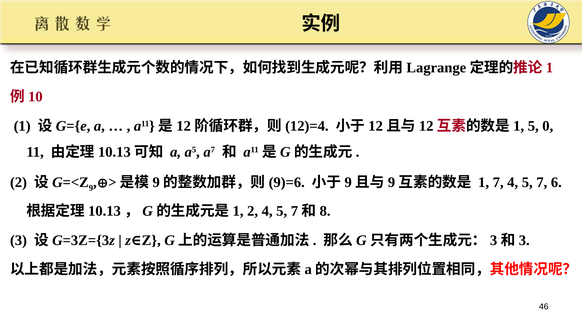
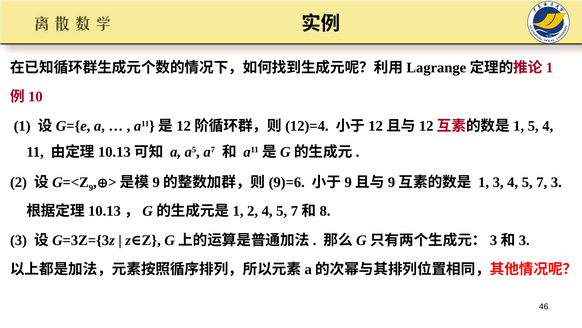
5 0: 0 -> 4
1 7: 7 -> 3
7 6: 6 -> 3
